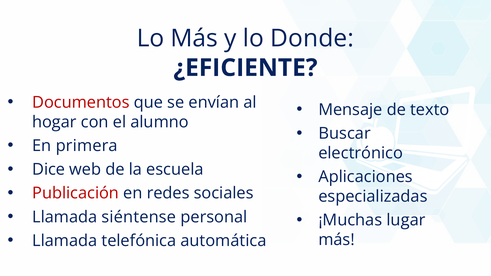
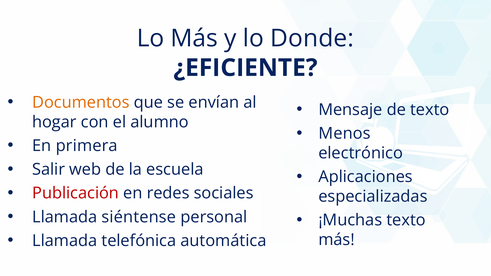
Documentos colour: red -> orange
Buscar: Buscar -> Menos
Dice: Dice -> Salir
¡Muchas lugar: lugar -> texto
